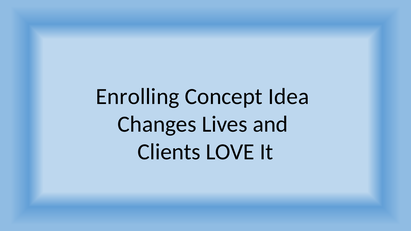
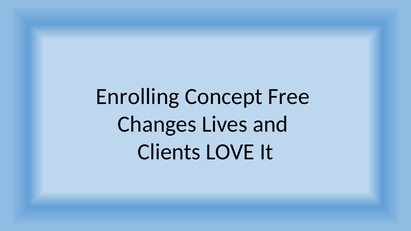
Idea: Idea -> Free
